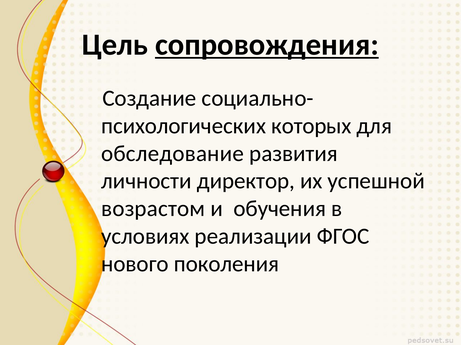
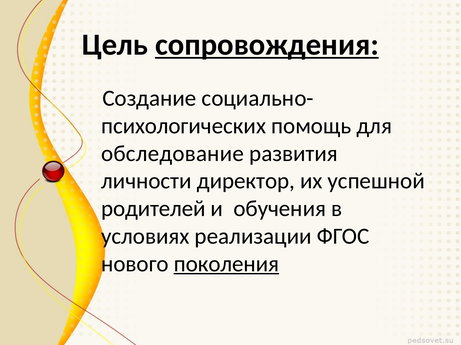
которых: которых -> помощь
возрастом: возрастом -> родителей
поколения underline: none -> present
